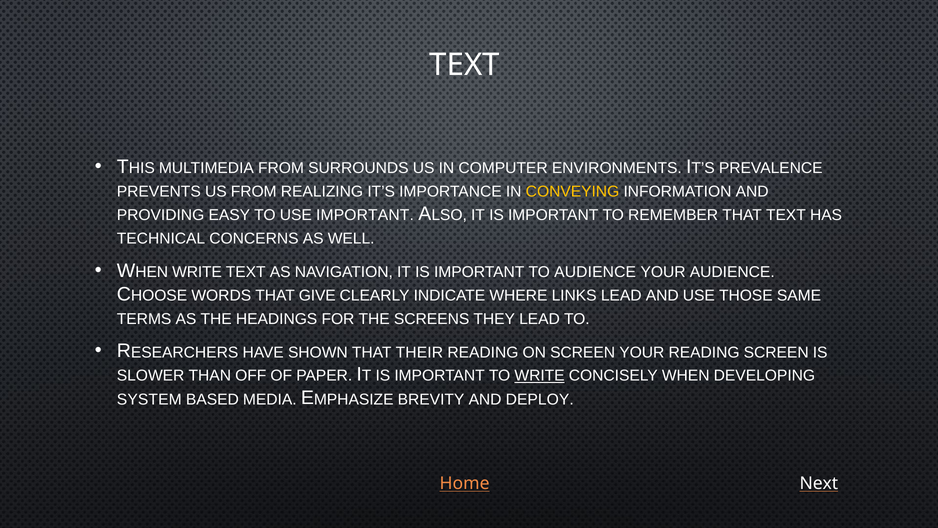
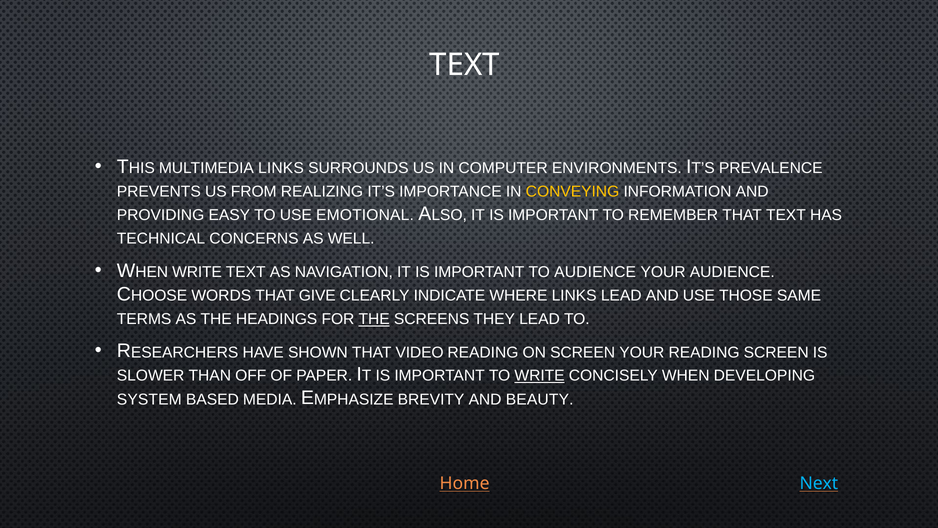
MULTIMEDIA FROM: FROM -> LINKS
USE IMPORTANT: IMPORTANT -> EMOTIONAL
THE at (374, 319) underline: none -> present
THEIR: THEIR -> VIDEO
DEPLOY: DEPLOY -> BEAUTY
Next colour: white -> light blue
